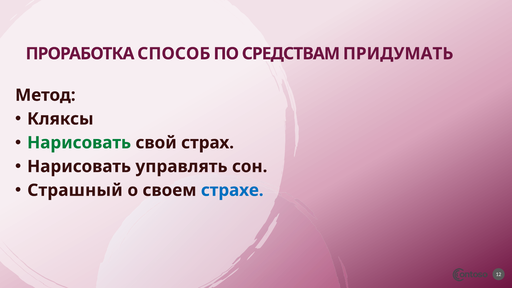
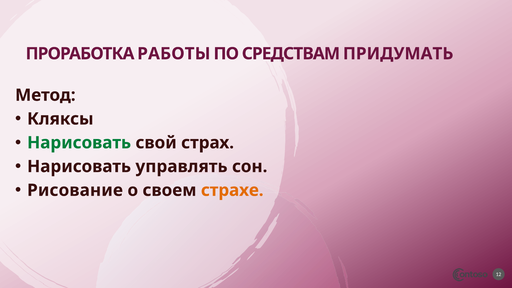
СПОСОБ: СПОСОБ -> РАБОТЫ
Страшный: Страшный -> Рисование
страхе colour: blue -> orange
